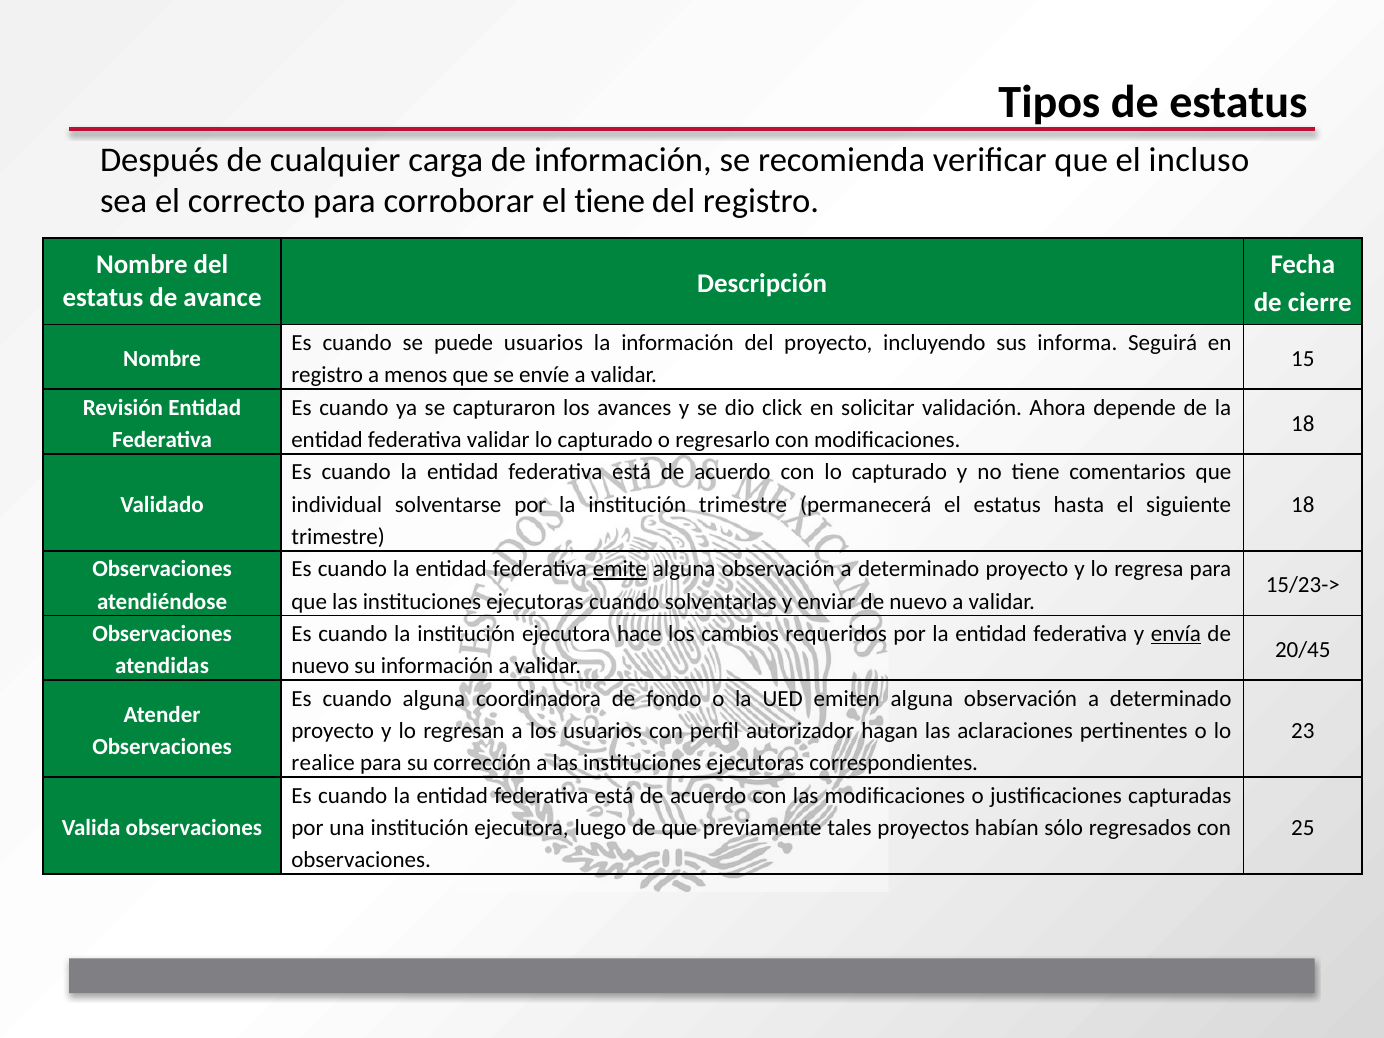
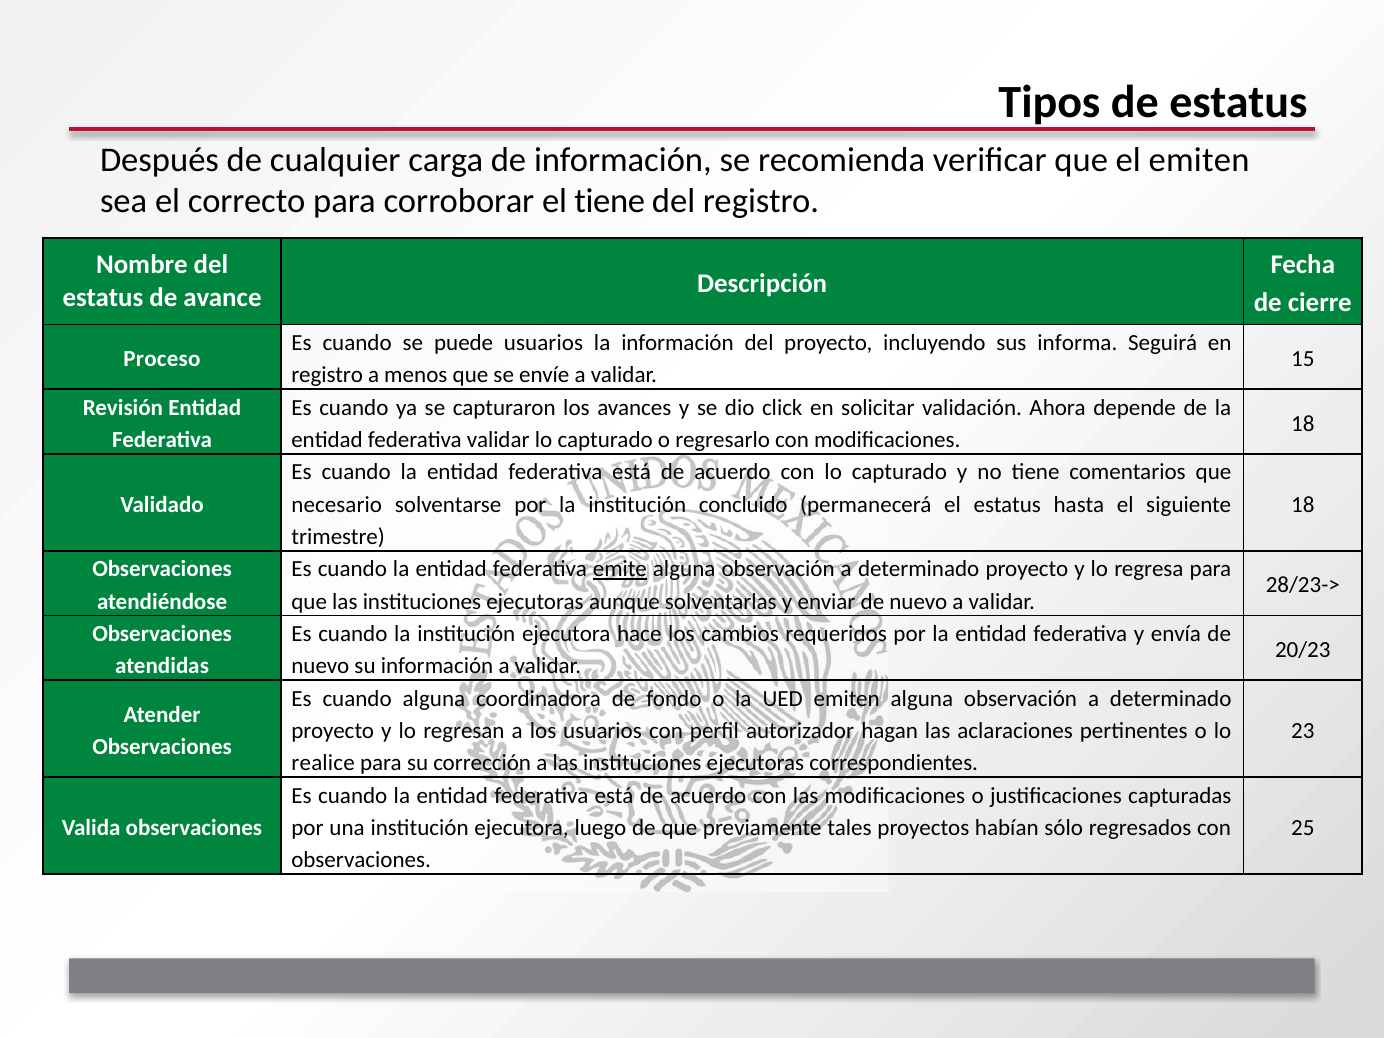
el incluso: incluso -> emiten
Nombre at (162, 359): Nombre -> Proceso
individual: individual -> necesario
institución trimestre: trimestre -> concluido
15/23->: 15/23-> -> 28/23->
ejecutoras cuando: cuando -> aunque
envía underline: present -> none
20/45: 20/45 -> 20/23
